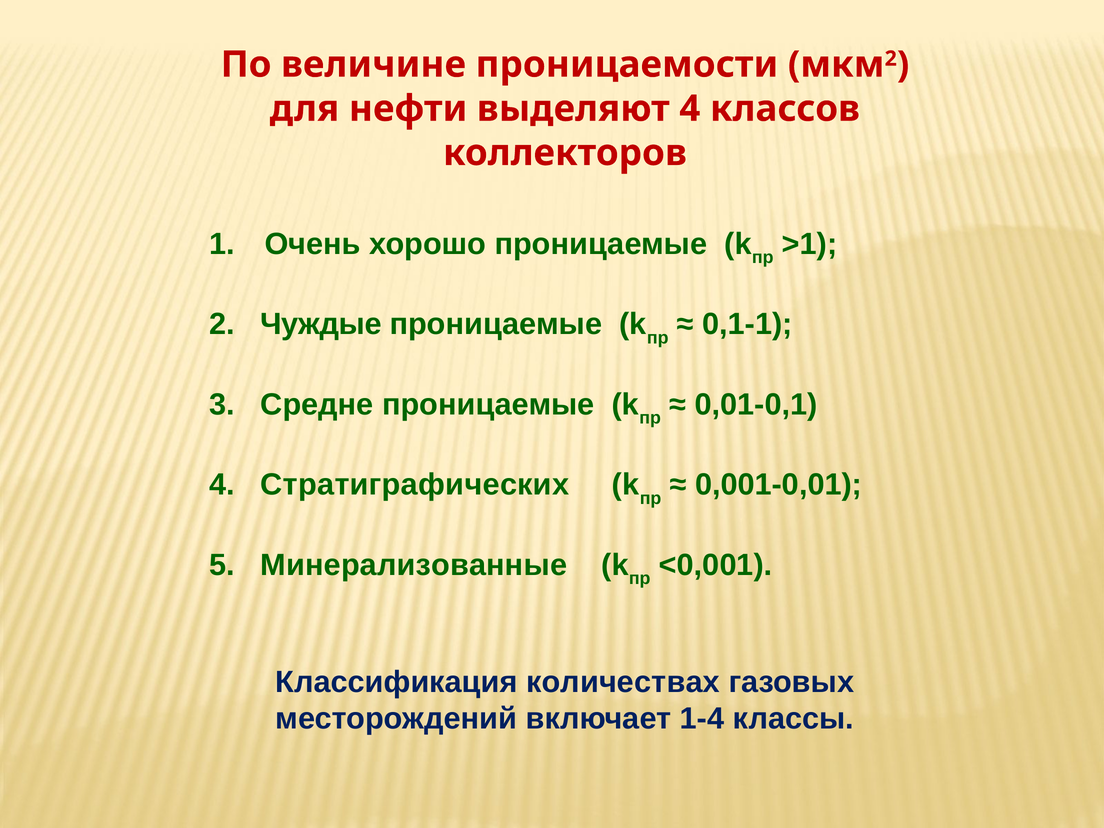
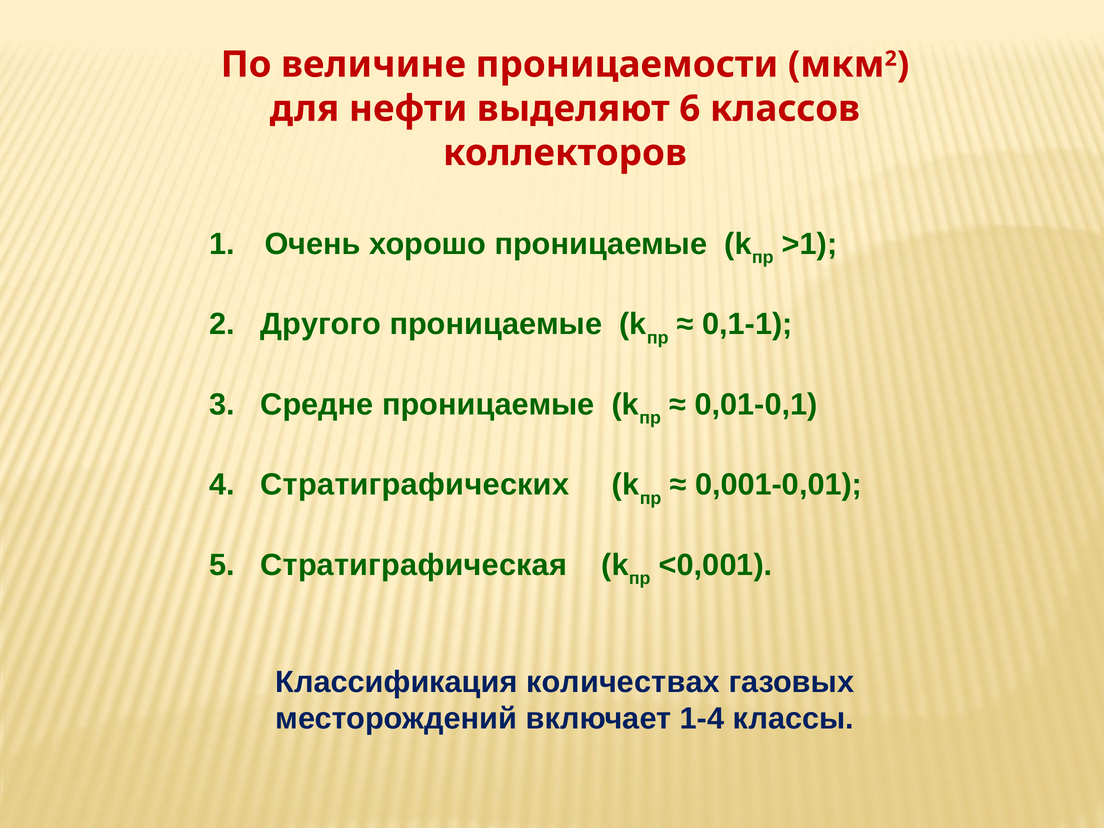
выделяют 4: 4 -> 6
Чуждые: Чуждые -> Другого
Минерализованные: Минерализованные -> Стратиграфическая
